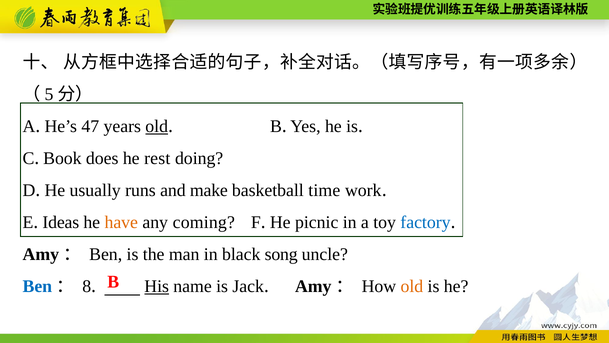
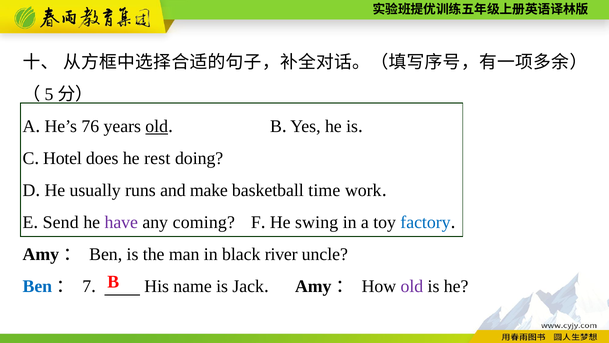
47: 47 -> 76
Book: Book -> Hotel
Ideas: Ideas -> Send
have colour: orange -> purple
picnic: picnic -> swing
song: song -> river
8: 8 -> 7
His underline: present -> none
old at (412, 286) colour: orange -> purple
